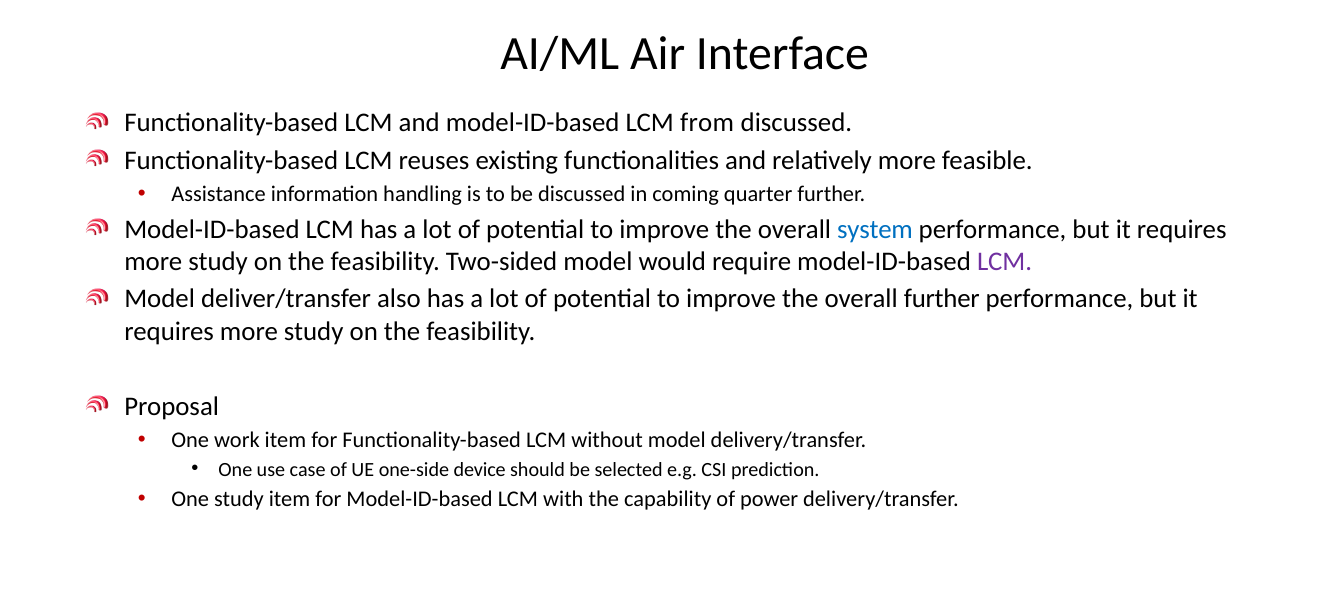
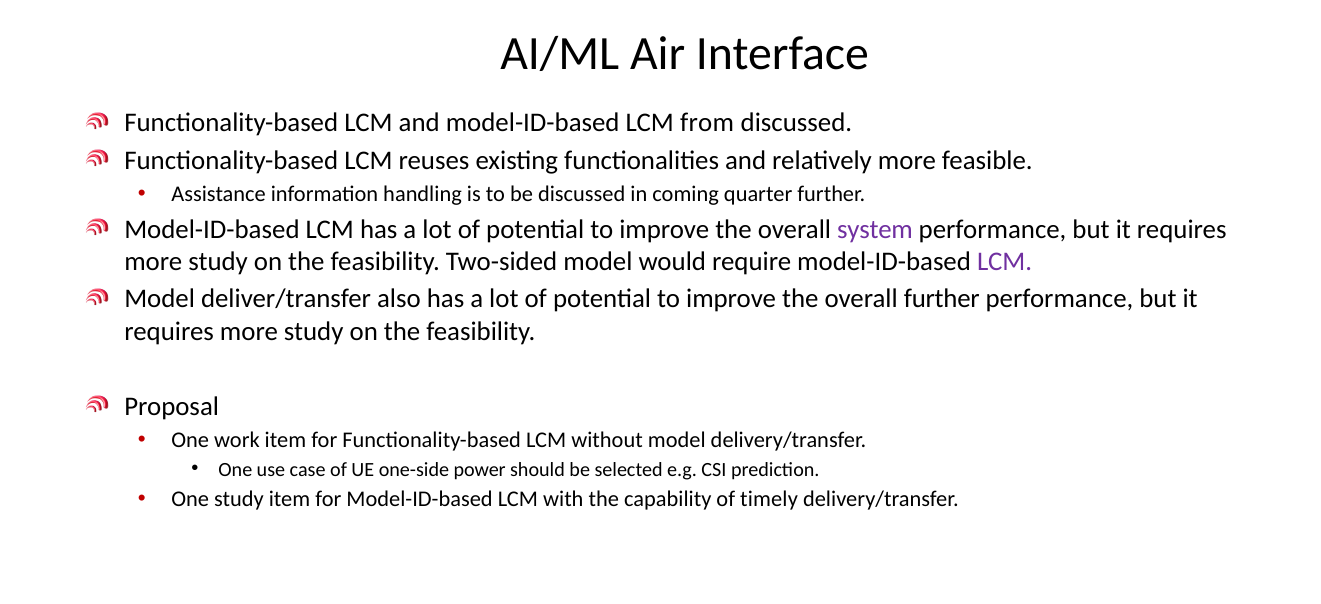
system colour: blue -> purple
device: device -> power
power: power -> timely
